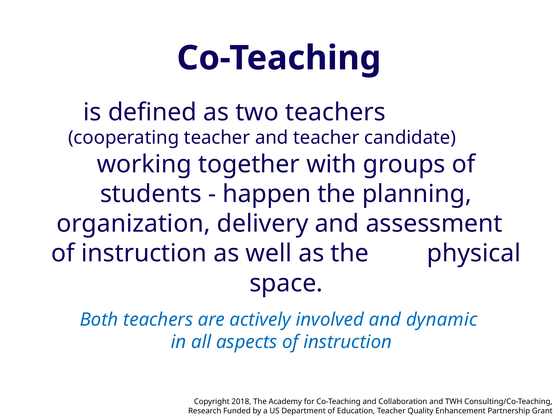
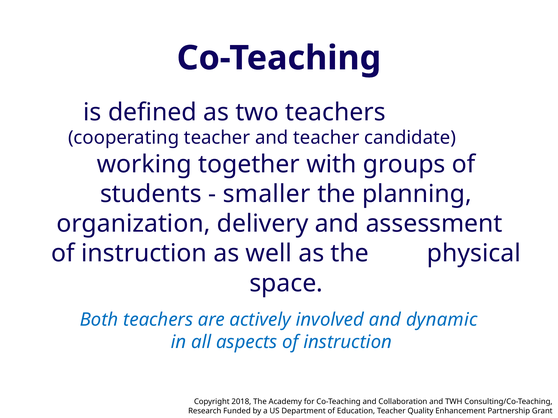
happen: happen -> smaller
